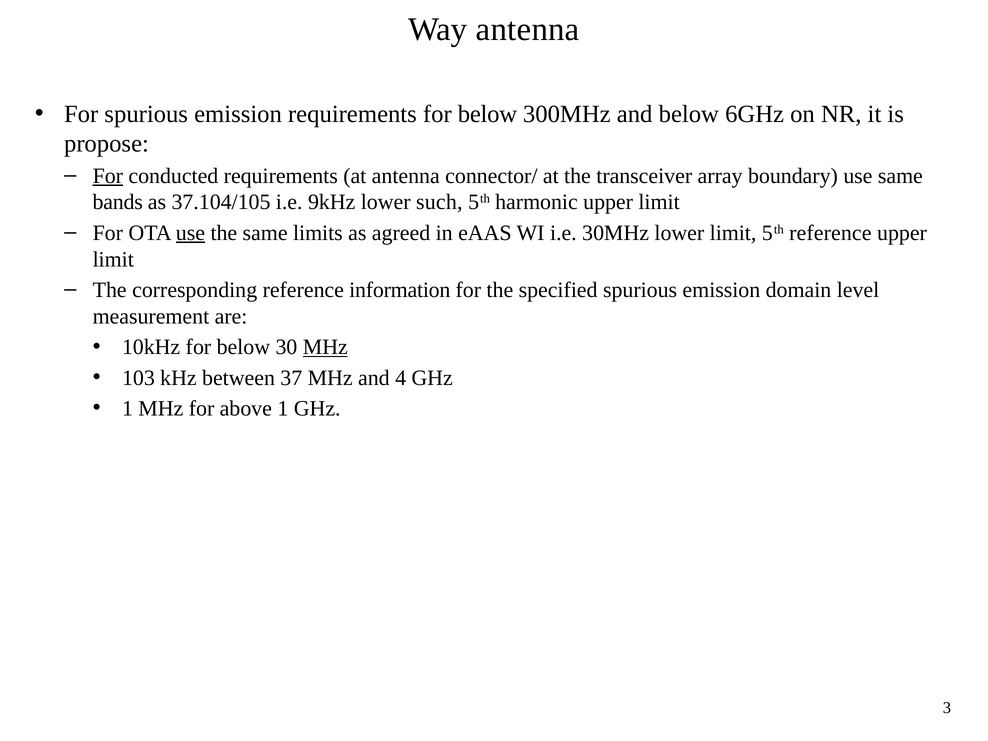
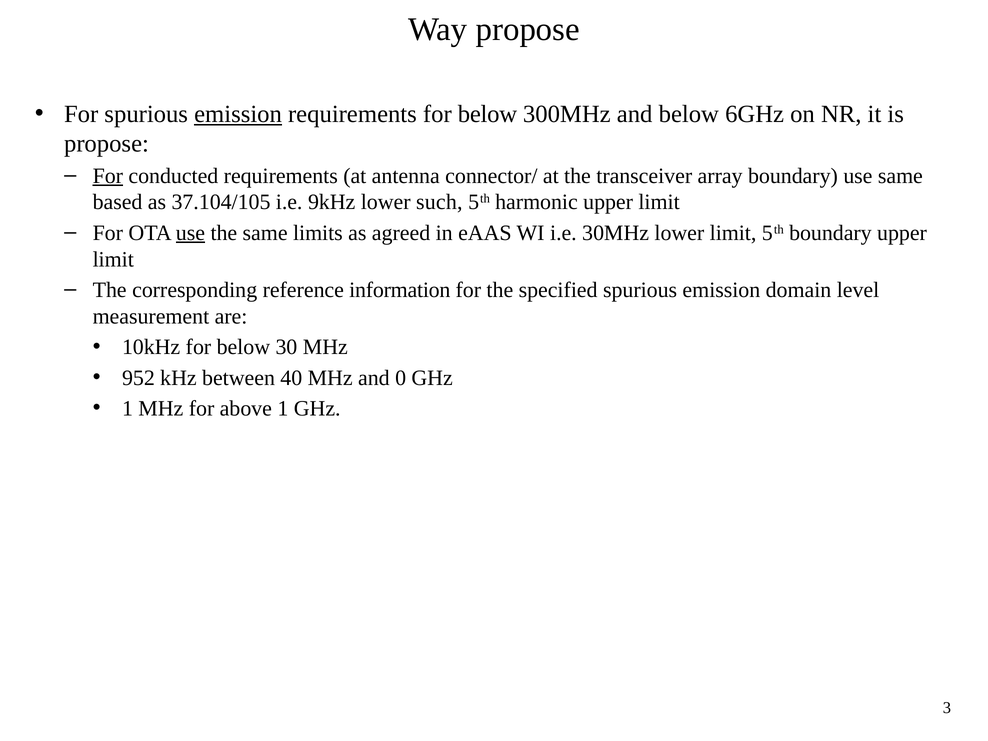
Way antenna: antenna -> propose
emission at (238, 114) underline: none -> present
bands: bands -> based
5th reference: reference -> boundary
MHz at (325, 347) underline: present -> none
103: 103 -> 952
37: 37 -> 40
4: 4 -> 0
